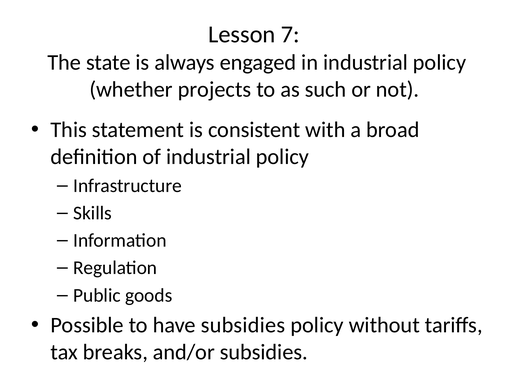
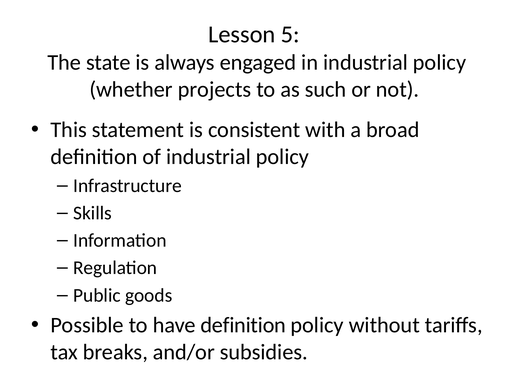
7: 7 -> 5
have subsidies: subsidies -> definition
